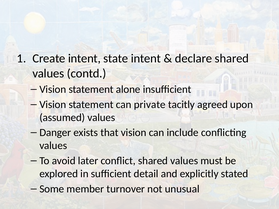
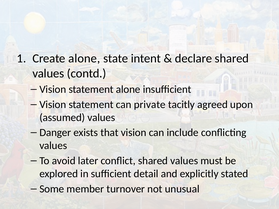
Create intent: intent -> alone
